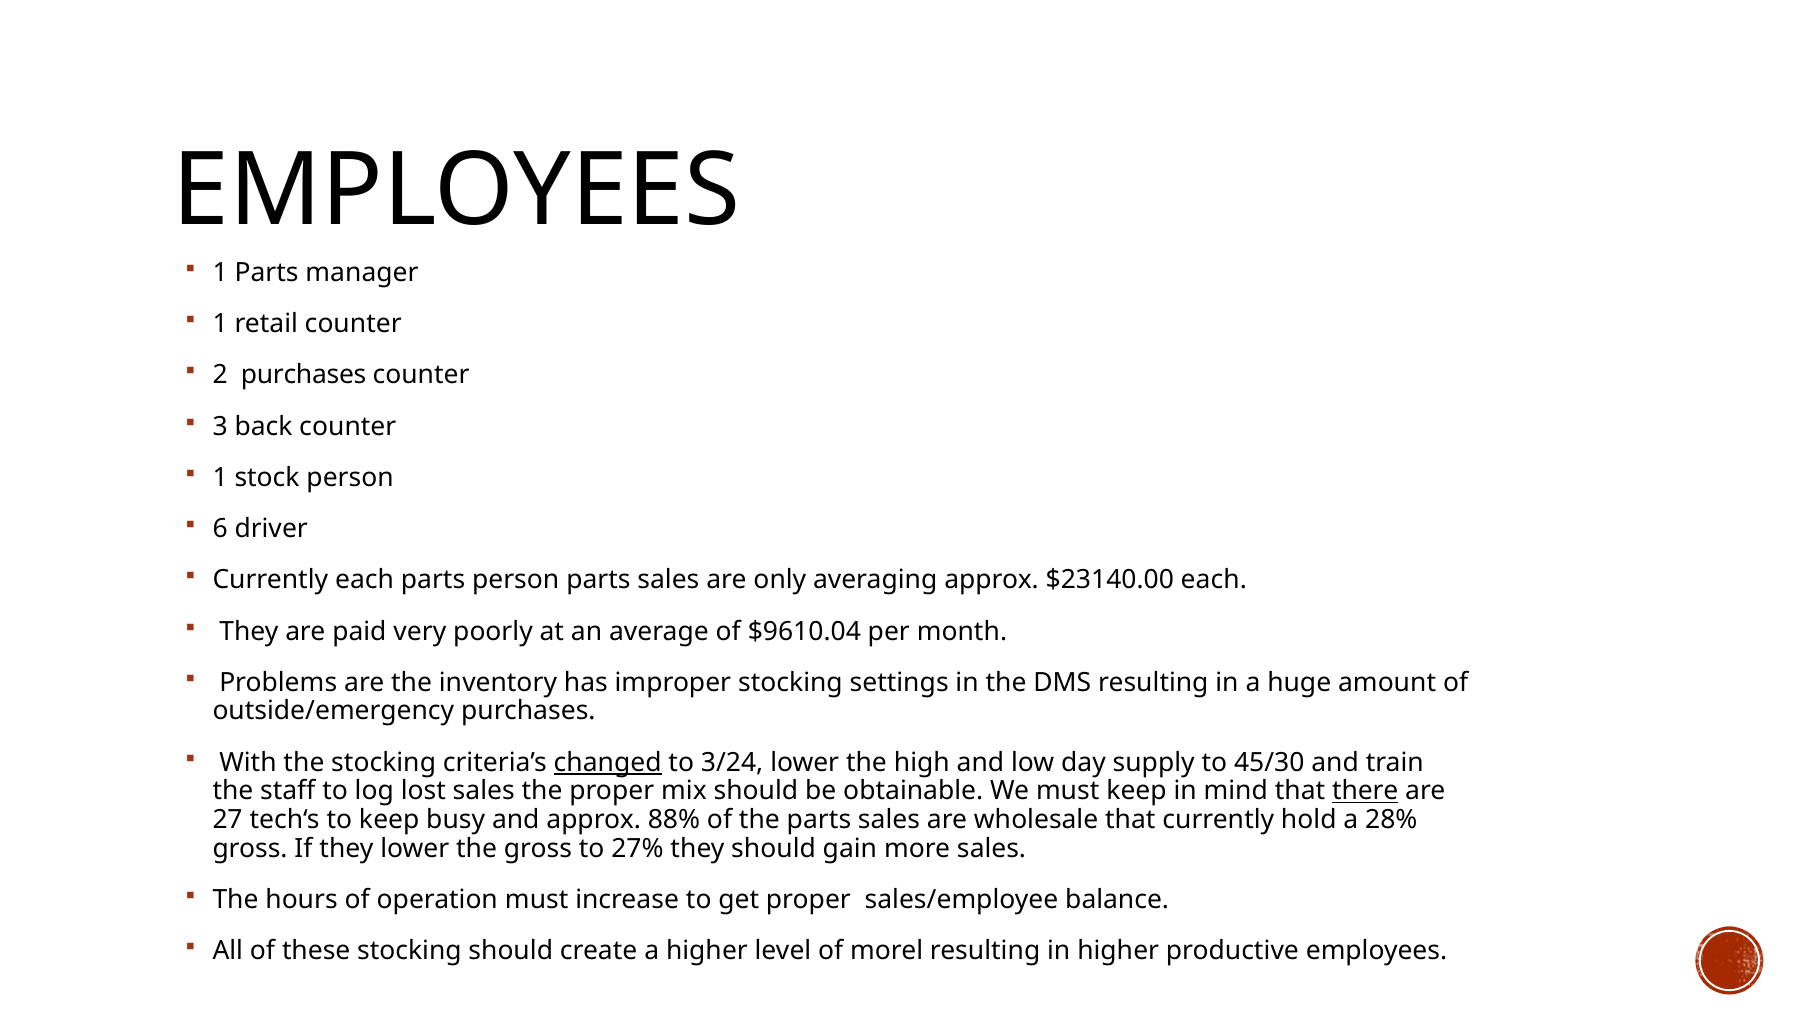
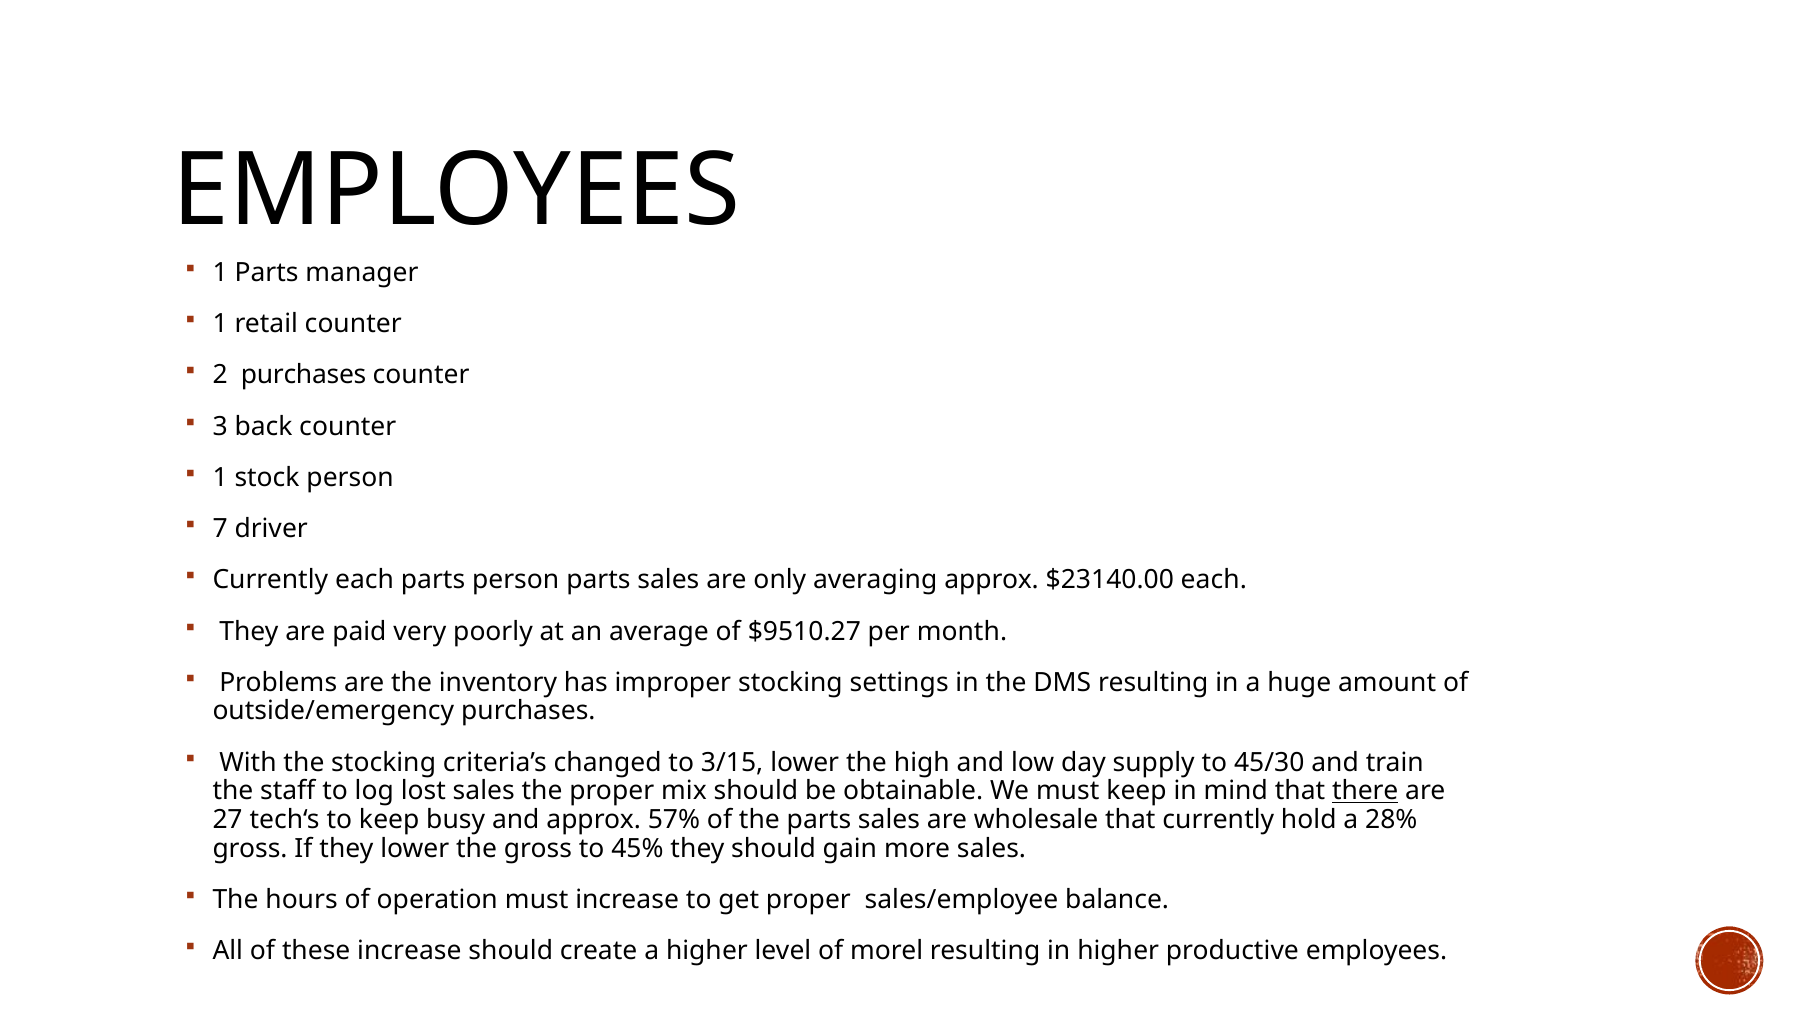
6: 6 -> 7
$9610.04: $9610.04 -> $9510.27
changed underline: present -> none
3/24: 3/24 -> 3/15
88%: 88% -> 57%
27%: 27% -> 45%
these stocking: stocking -> increase
